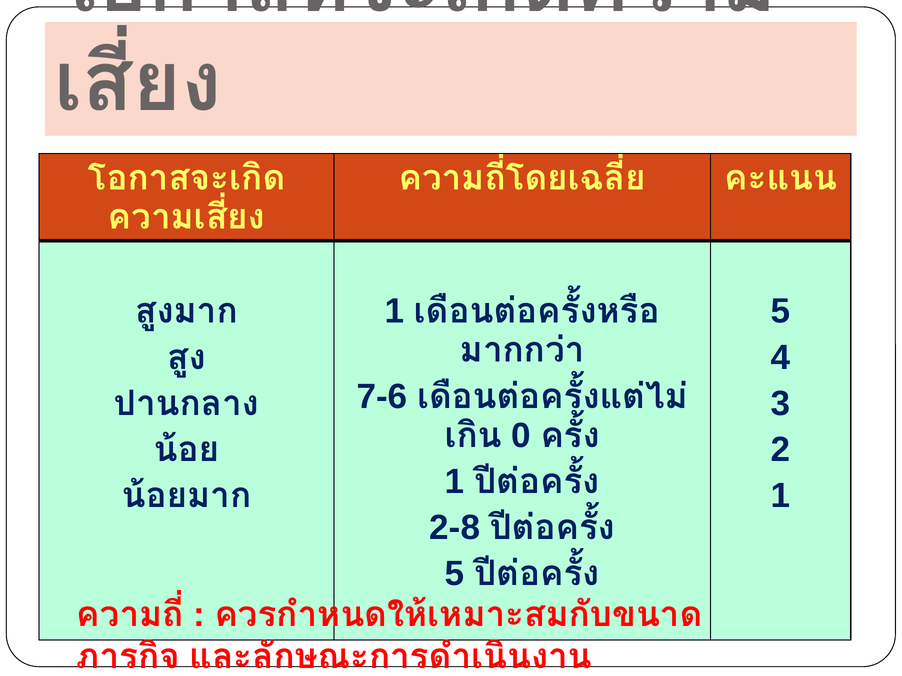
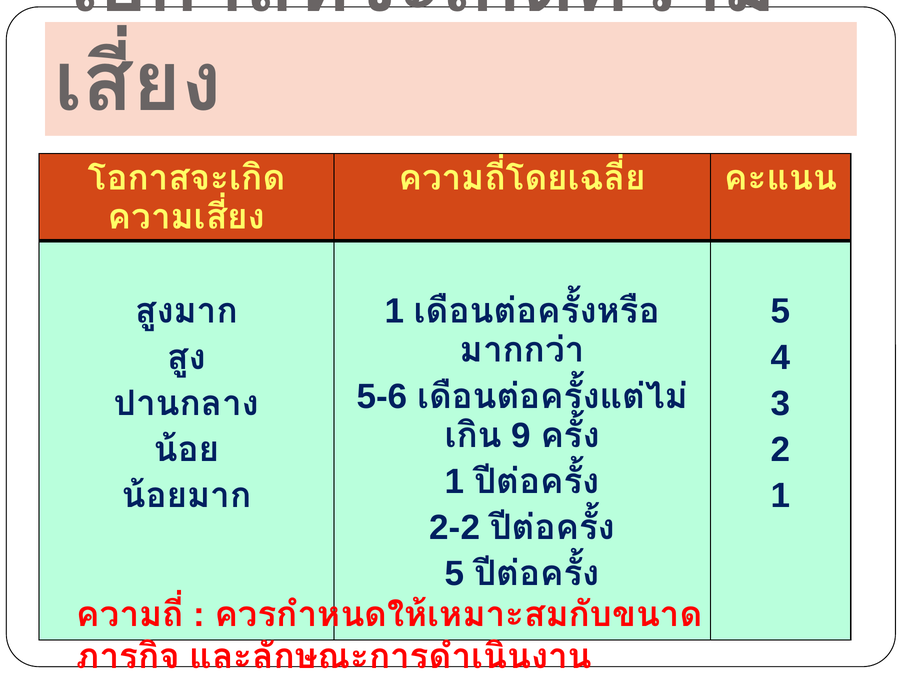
7-6: 7-6 -> 5-6
0: 0 -> 9
2-8: 2-8 -> 2-2
